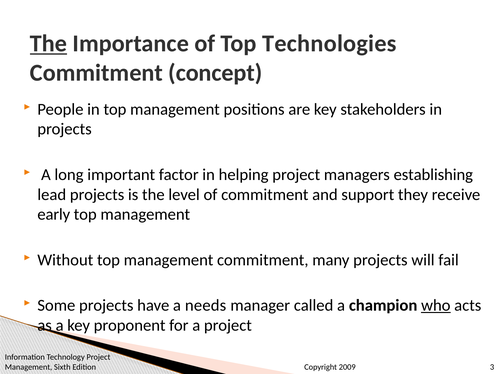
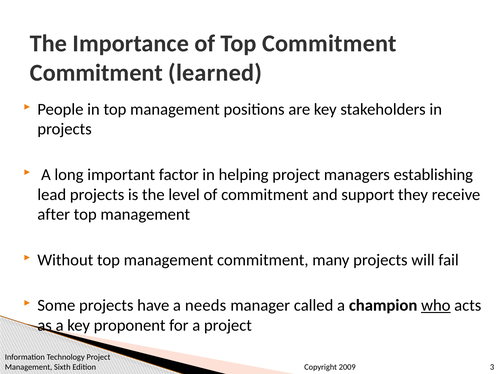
The at (48, 44) underline: present -> none
Top Technologies: Technologies -> Commitment
concept: concept -> learned
early: early -> after
